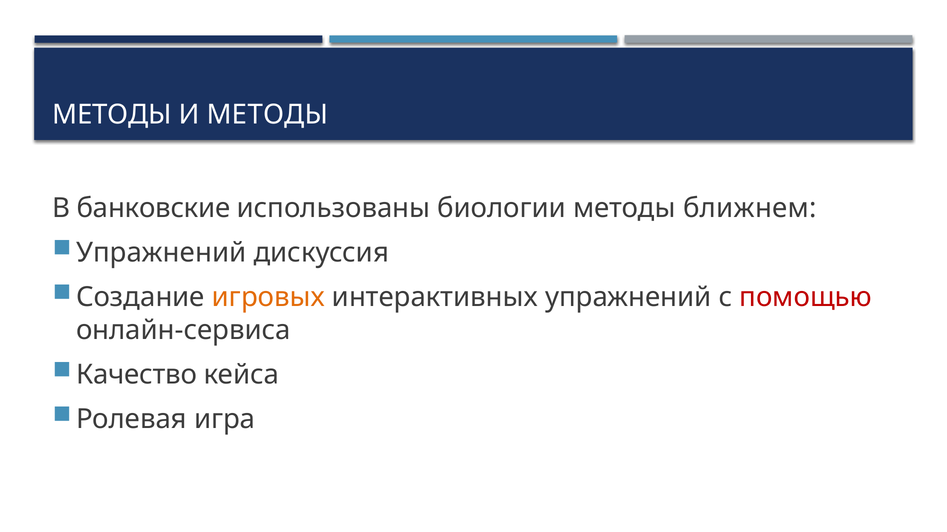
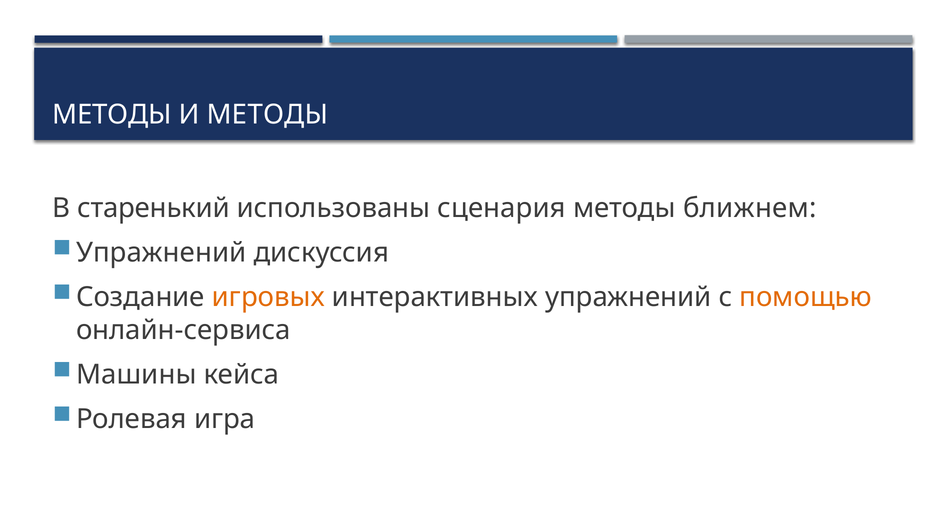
банковские: банковские -> старенький
биологии: биологии -> сценария
помощью colour: red -> orange
Качество: Качество -> Машины
